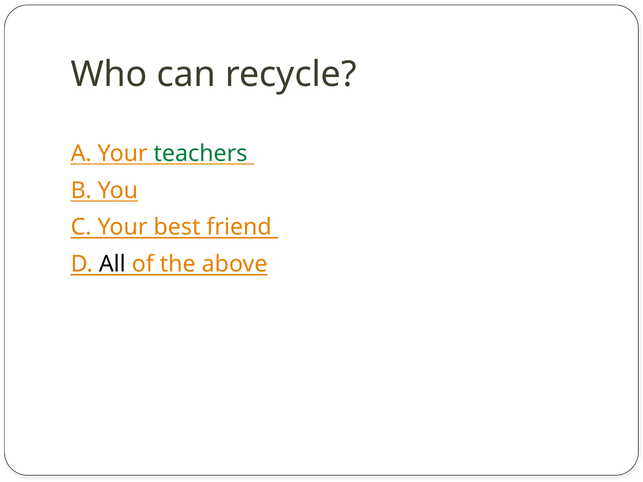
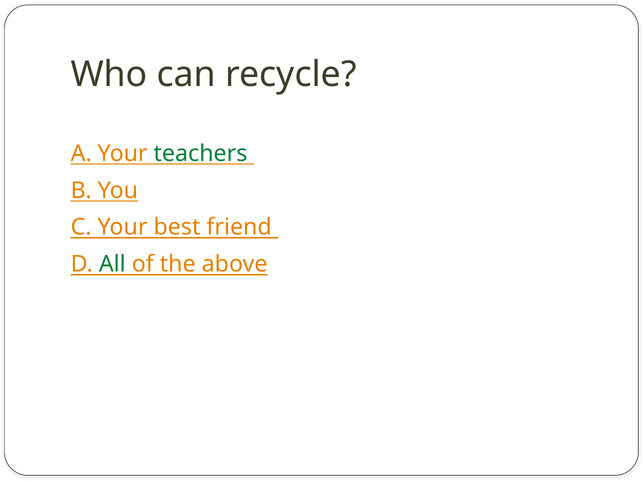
All colour: black -> green
